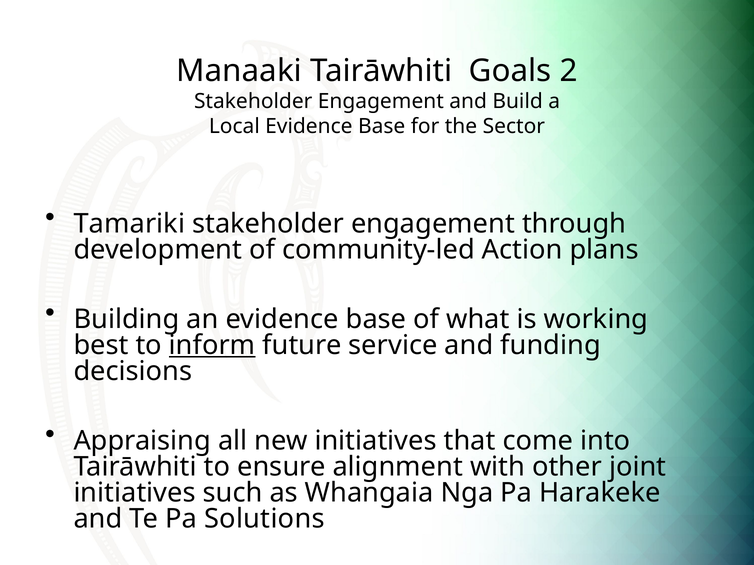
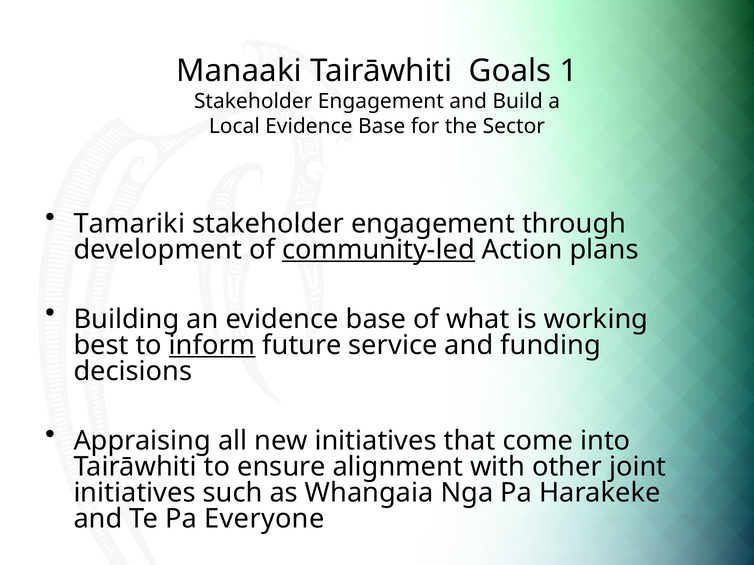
2: 2 -> 1
community-led underline: none -> present
Solutions: Solutions -> Everyone
